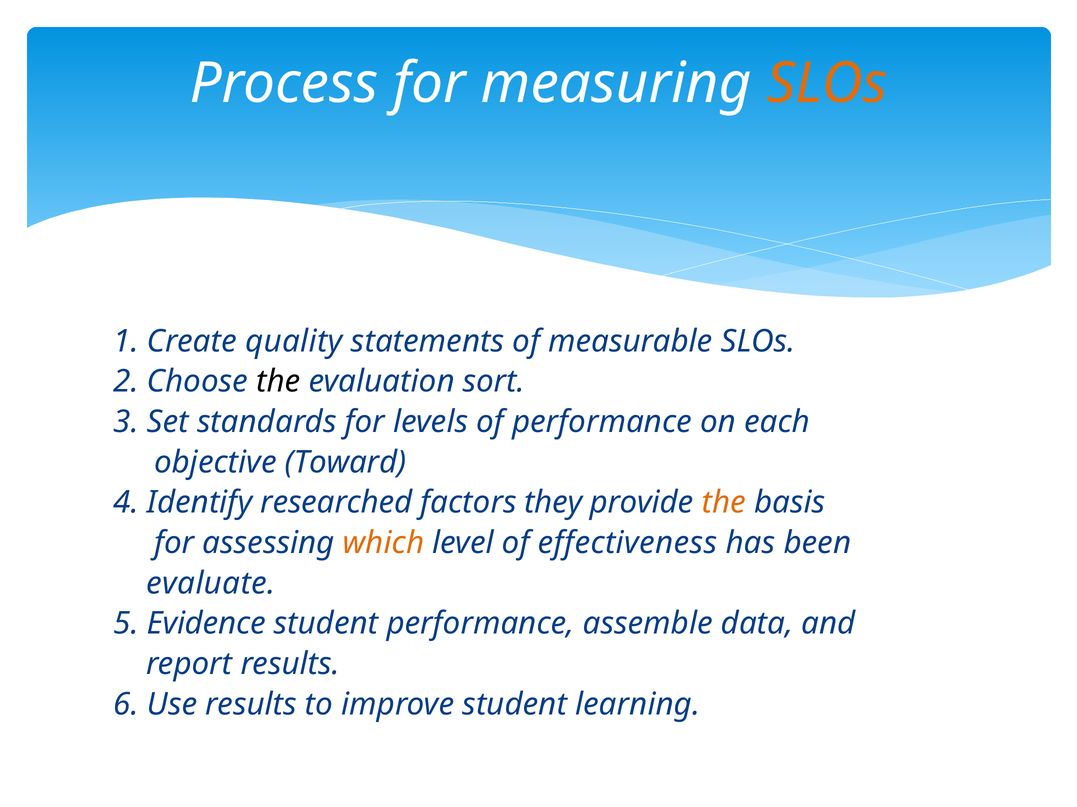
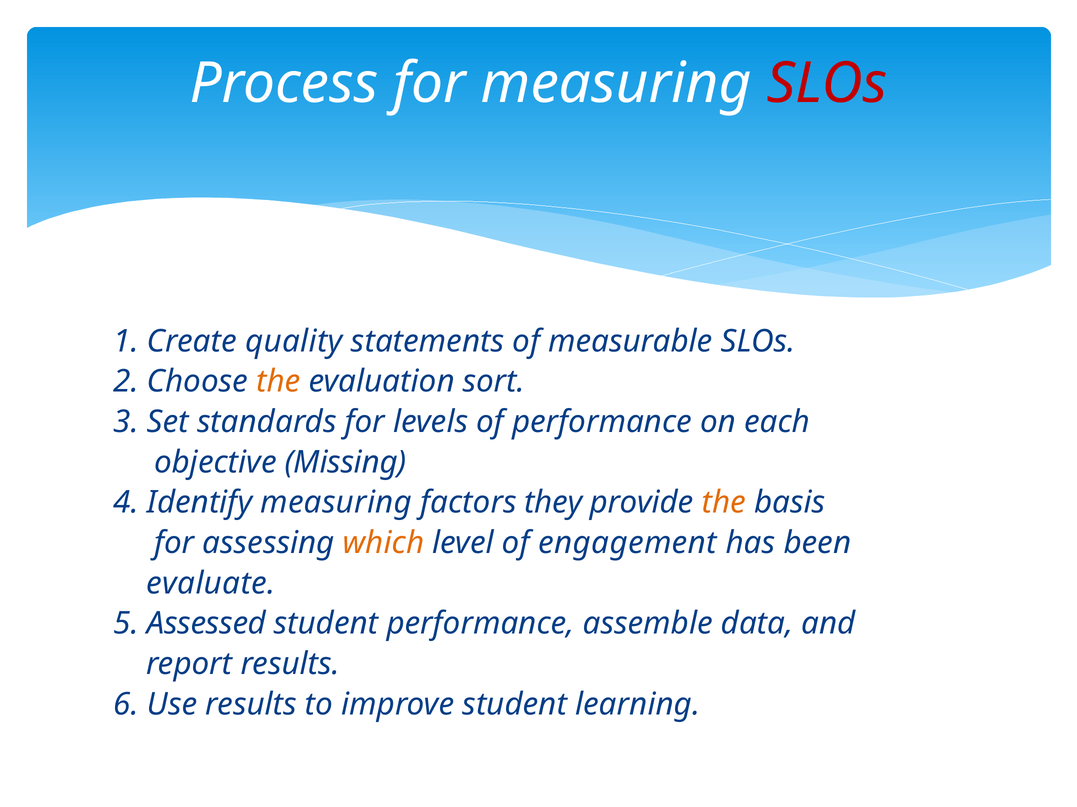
SLOs at (827, 83) colour: orange -> red
the at (278, 382) colour: black -> orange
Toward: Toward -> Missing
Identify researched: researched -> measuring
effectiveness: effectiveness -> engagement
Evidence: Evidence -> Assessed
